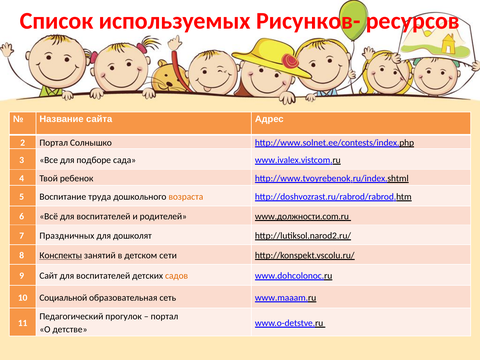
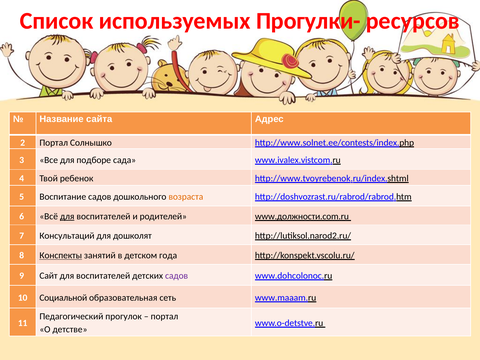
Рисунков-: Рисунков- -> Прогулки-
Воспитание труда: труда -> садов
для at (67, 216) underline: none -> present
Праздничных: Праздничных -> Консультаций
сети: сети -> года
садов at (177, 276) colour: orange -> purple
